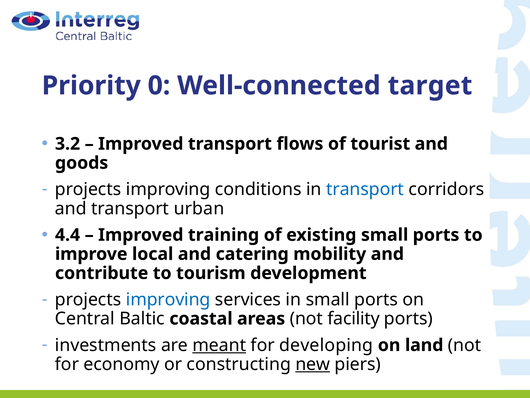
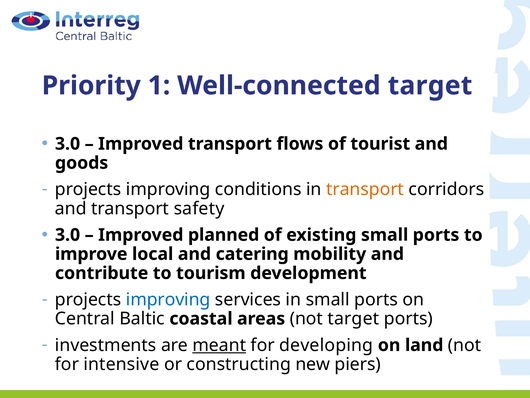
0: 0 -> 1
3.2 at (68, 144): 3.2 -> 3.0
transport at (365, 189) colour: blue -> orange
urban: urban -> safety
4.4 at (68, 235): 4.4 -> 3.0
training: training -> planned
not facility: facility -> target
economy: economy -> intensive
new underline: present -> none
